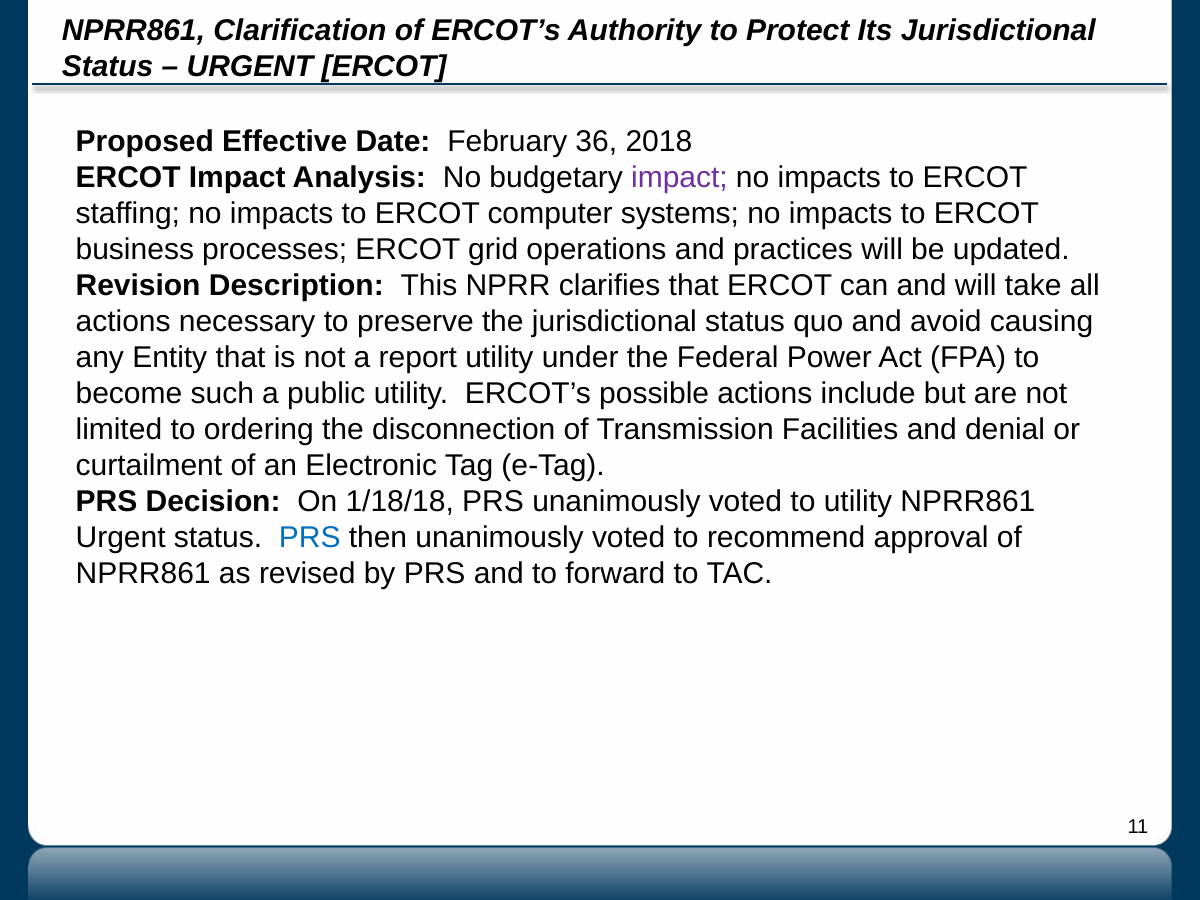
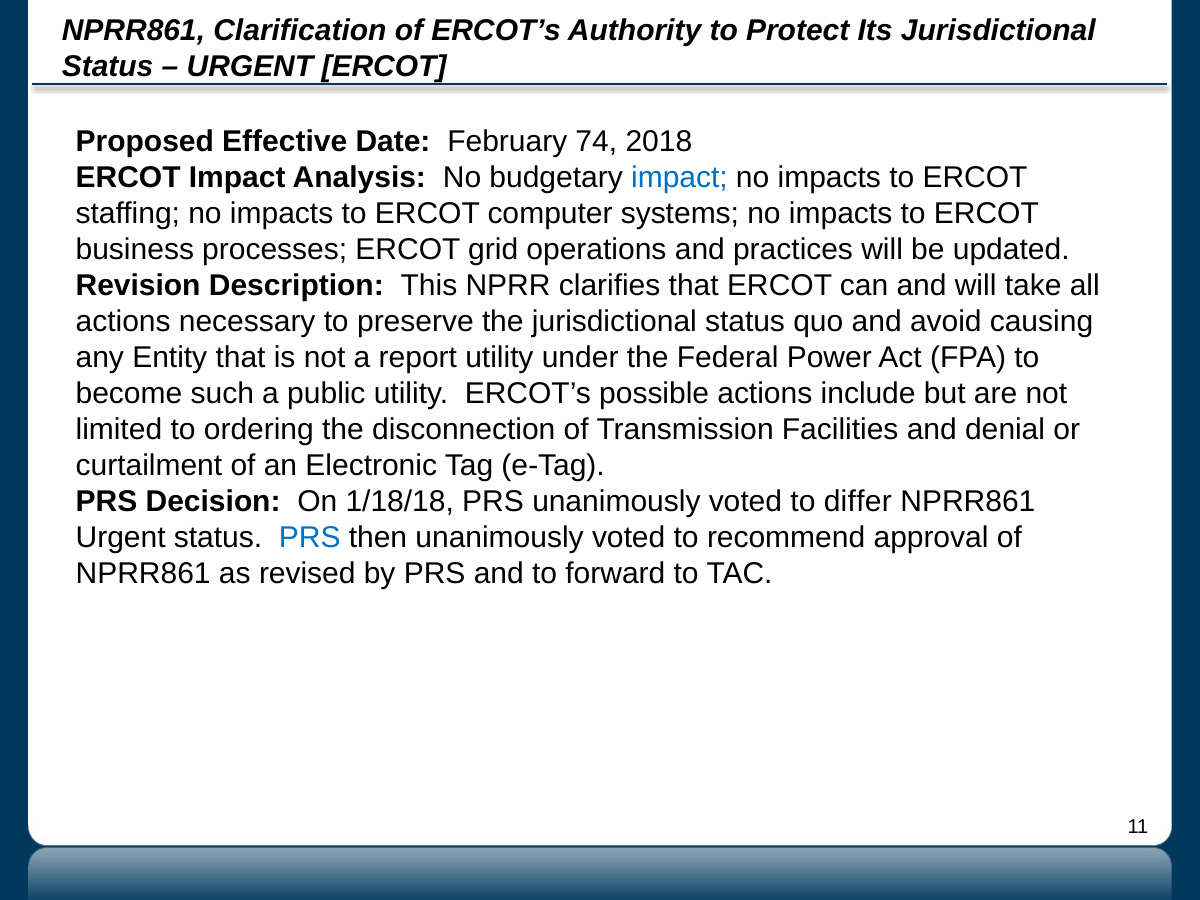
36: 36 -> 74
impact at (679, 177) colour: purple -> blue
to utility: utility -> differ
